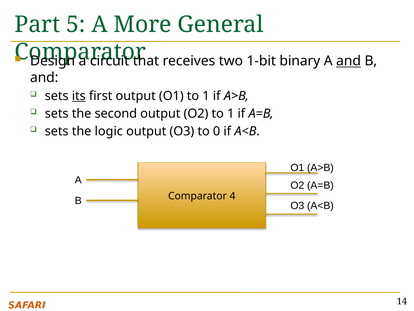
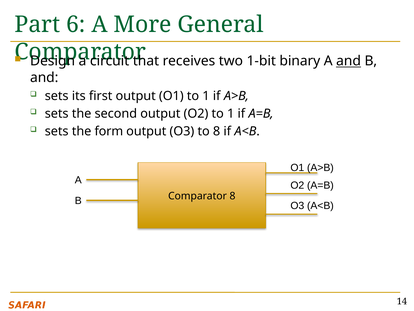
5: 5 -> 6
its underline: present -> none
logic: logic -> form
to 0: 0 -> 8
Comparator 4: 4 -> 8
